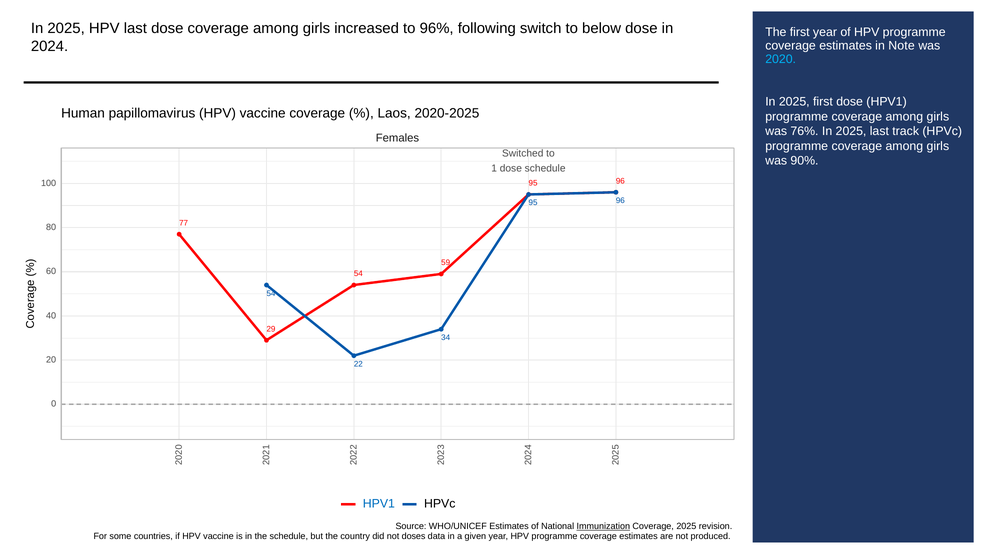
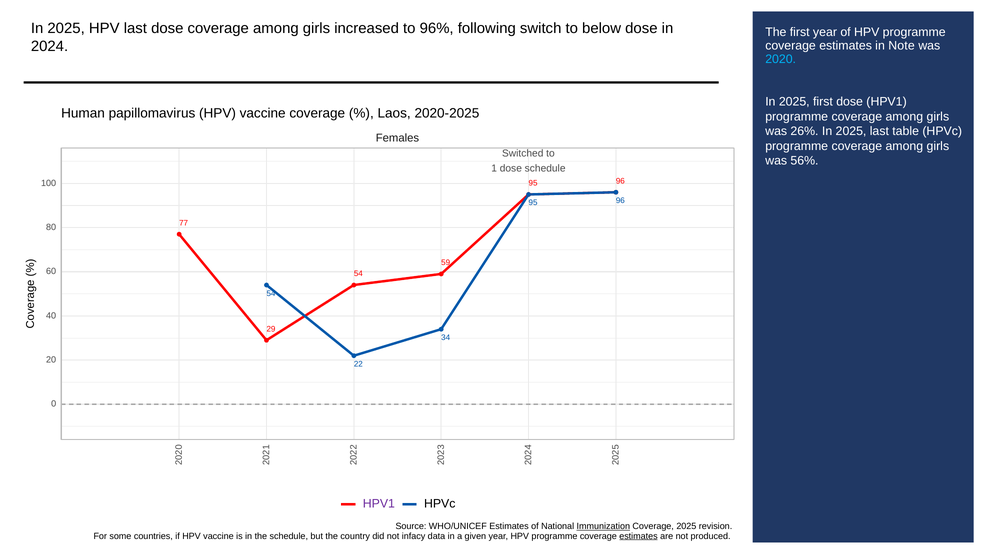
76%: 76% -> 26%
track: track -> table
90%: 90% -> 56%
HPV1 at (379, 504) colour: blue -> purple
doses: doses -> infacy
estimates at (638, 537) underline: none -> present
